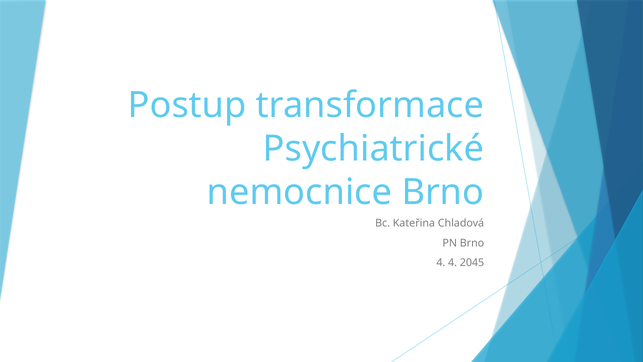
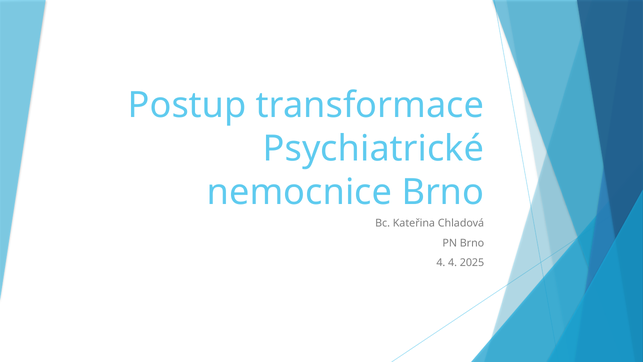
2045: 2045 -> 2025
